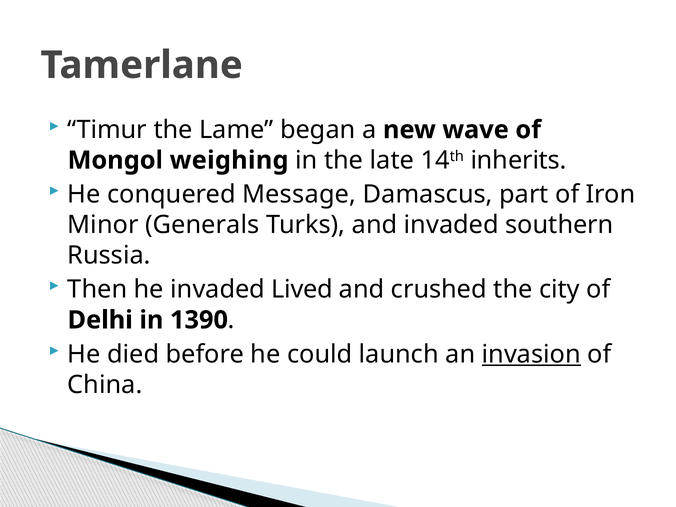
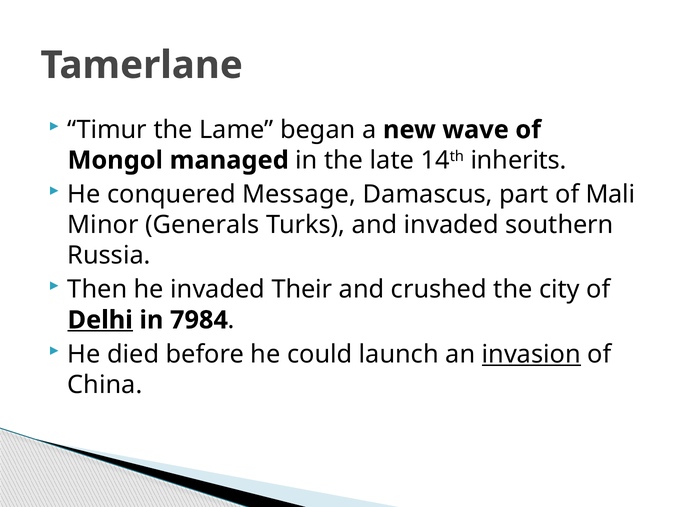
weighing: weighing -> managed
Iron: Iron -> Mali
Lived: Lived -> Their
Delhi underline: none -> present
1390: 1390 -> 7984
